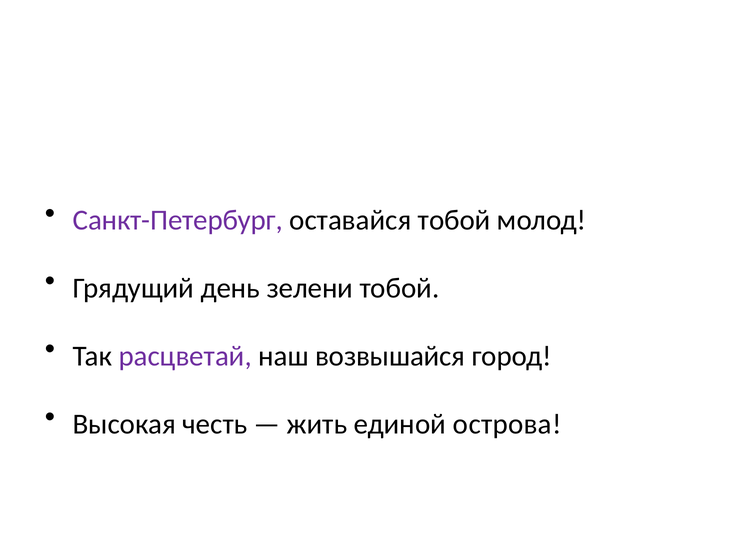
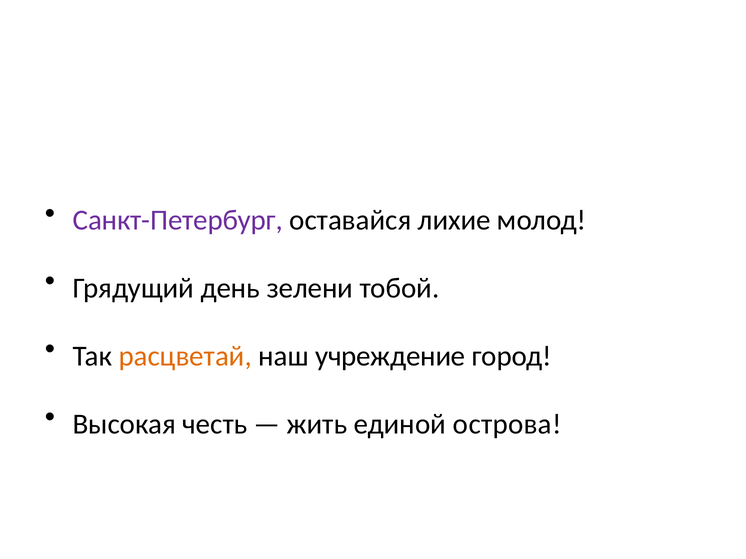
оставайся тобой: тобой -> лихие
расцветай colour: purple -> orange
возвышайся: возвышайся -> учреждение
